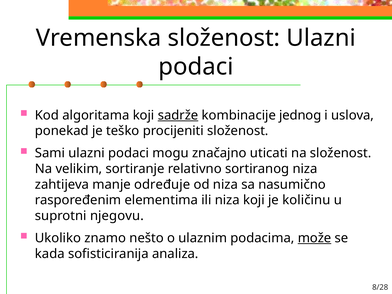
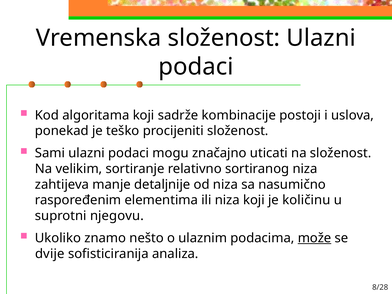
sadrže underline: present -> none
jednog: jednog -> postoji
određuje: određuje -> detaljnije
kada: kada -> dvije
